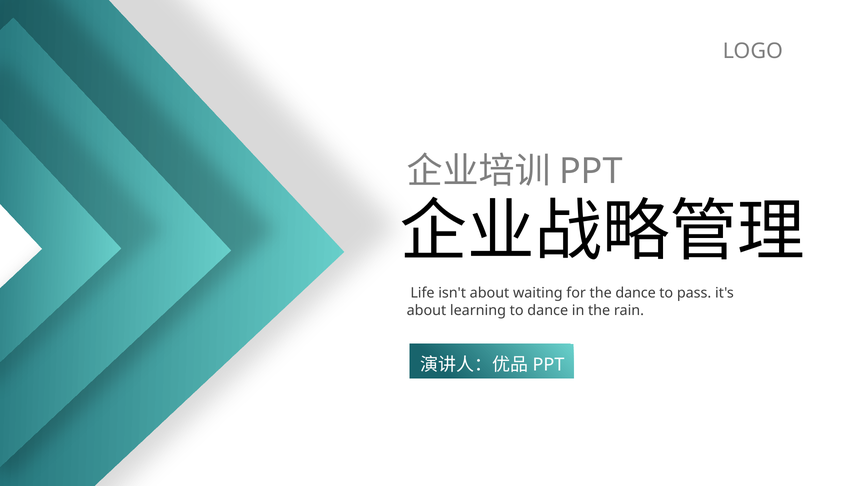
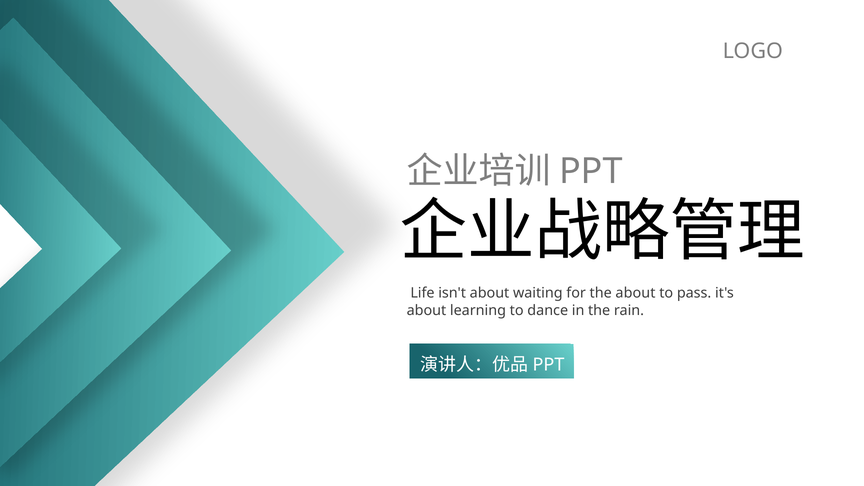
the dance: dance -> about
